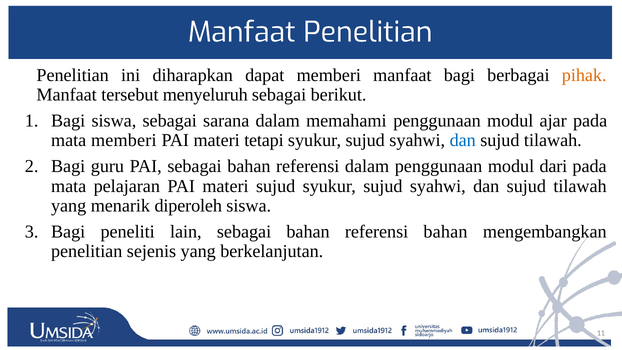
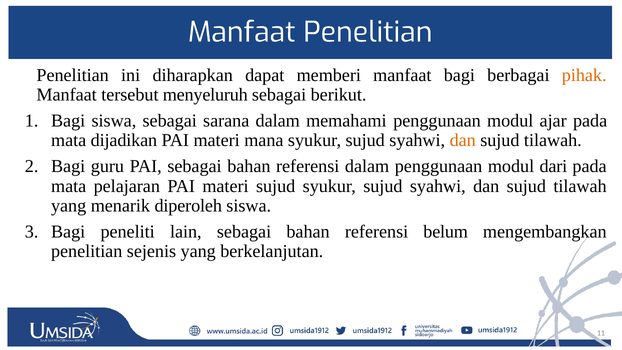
mata memberi: memberi -> dijadikan
tetapi: tetapi -> mana
dan at (463, 140) colour: blue -> orange
referensi bahan: bahan -> belum
